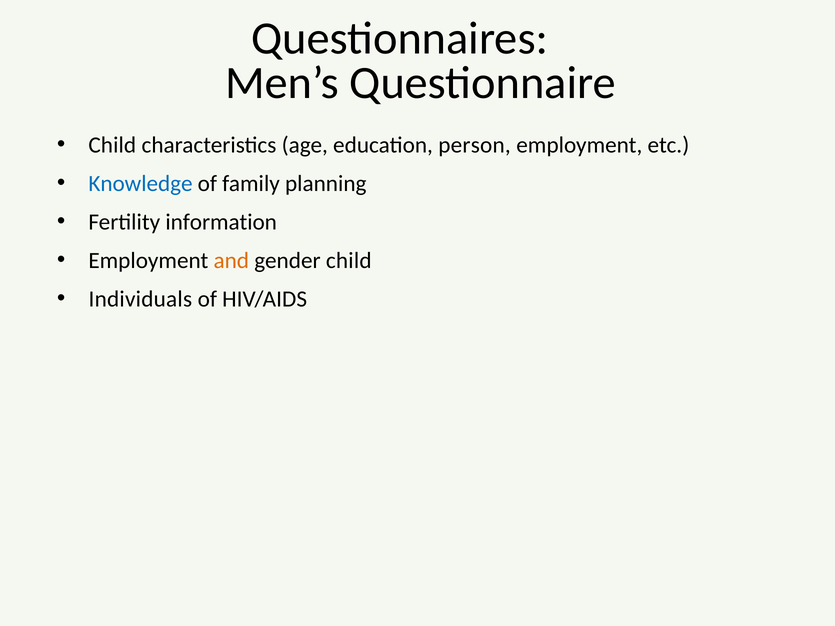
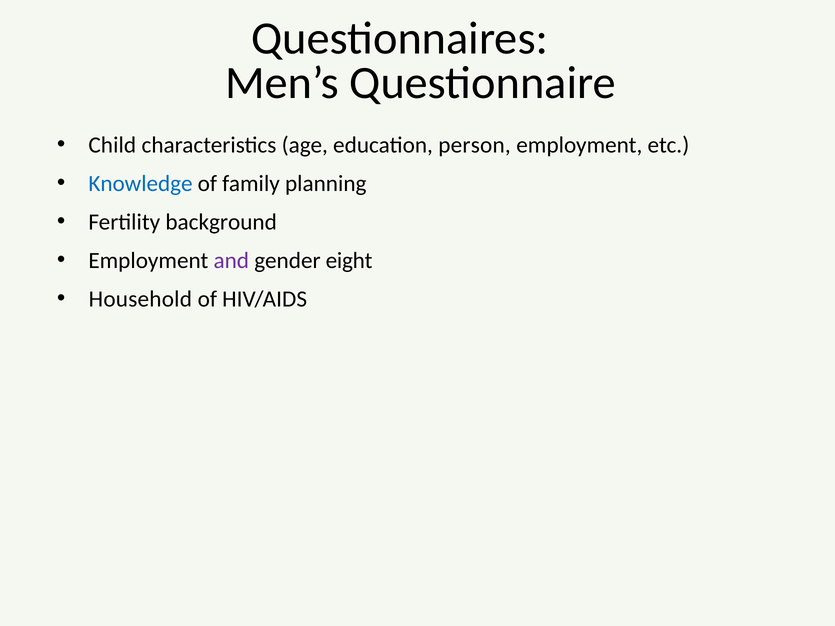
information: information -> background
and colour: orange -> purple
gender child: child -> eight
Individuals: Individuals -> Household
